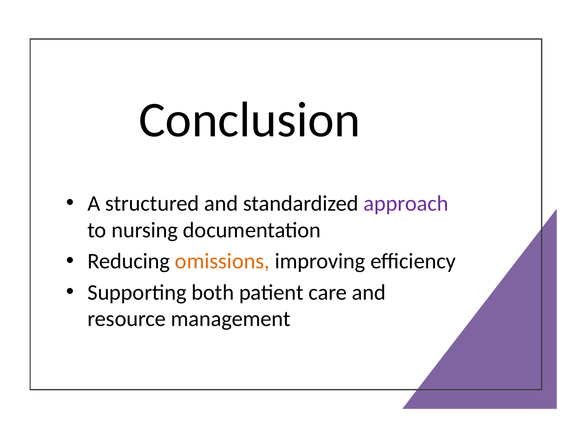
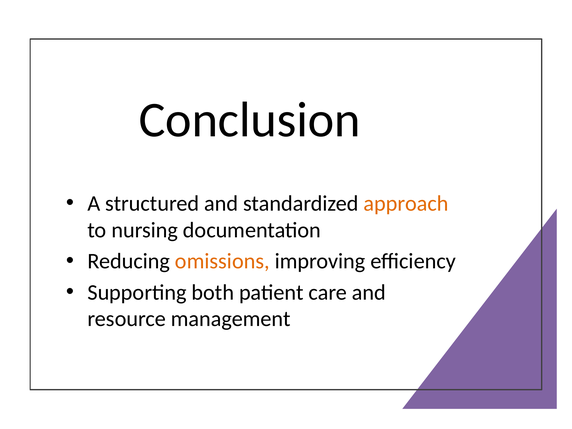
approach colour: purple -> orange
